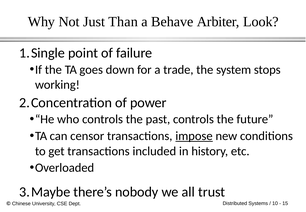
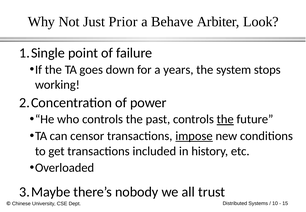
Than: Than -> Prior
trade: trade -> years
the at (225, 119) underline: none -> present
